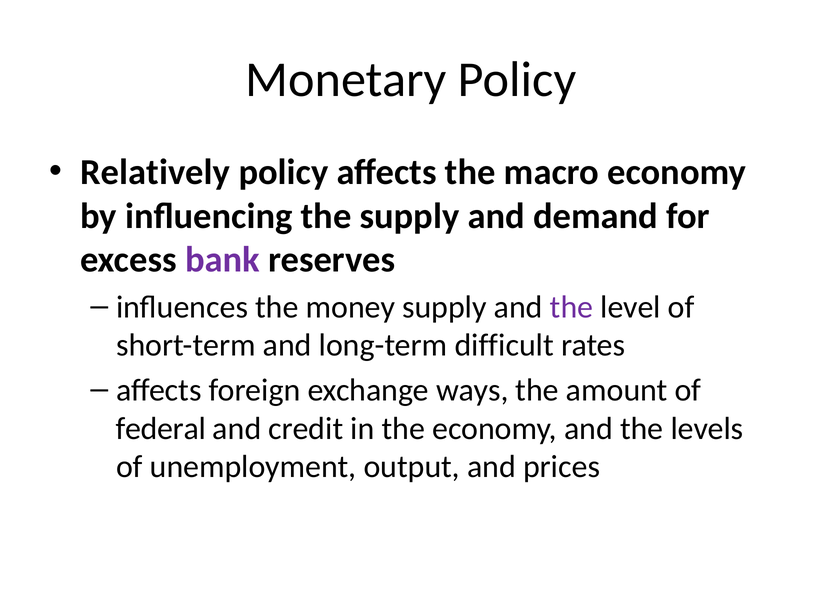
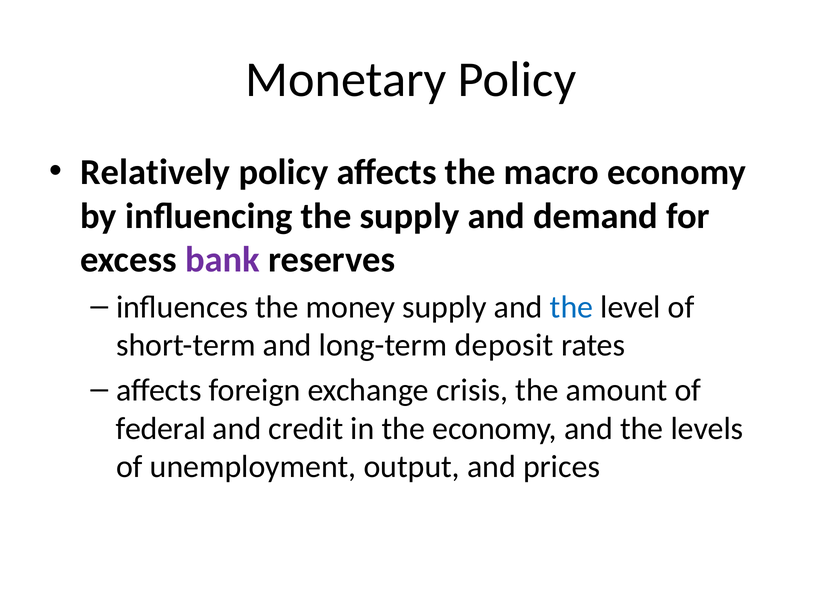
the at (572, 307) colour: purple -> blue
difficult: difficult -> deposit
ways: ways -> crisis
